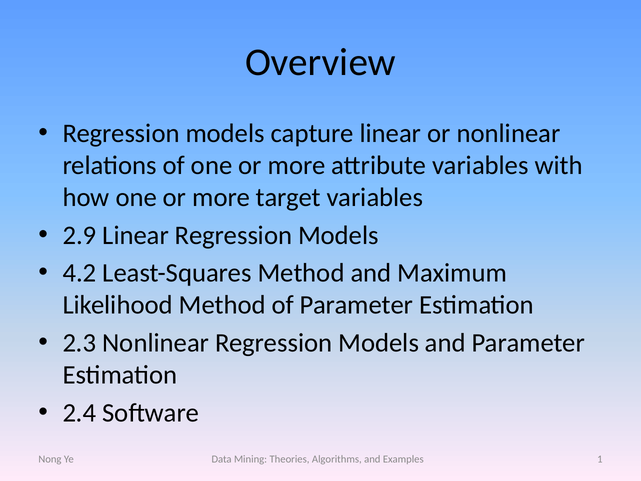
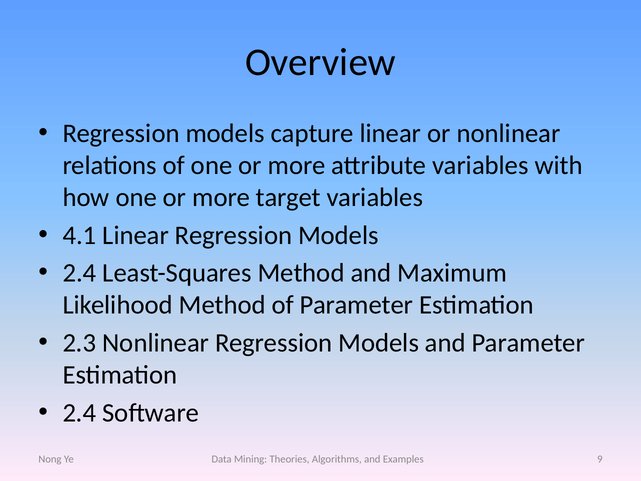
2.9: 2.9 -> 4.1
4.2 at (79, 273): 4.2 -> 2.4
1: 1 -> 9
